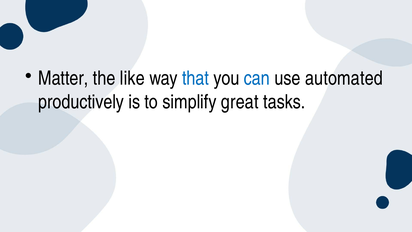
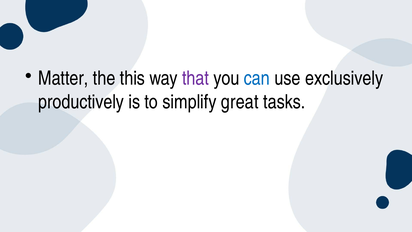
like: like -> this
that colour: blue -> purple
automated: automated -> exclusively
